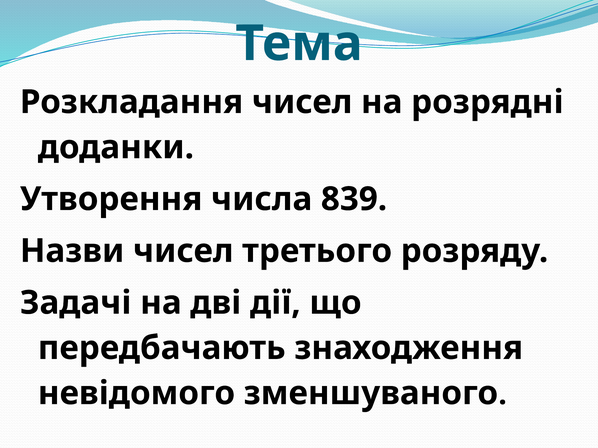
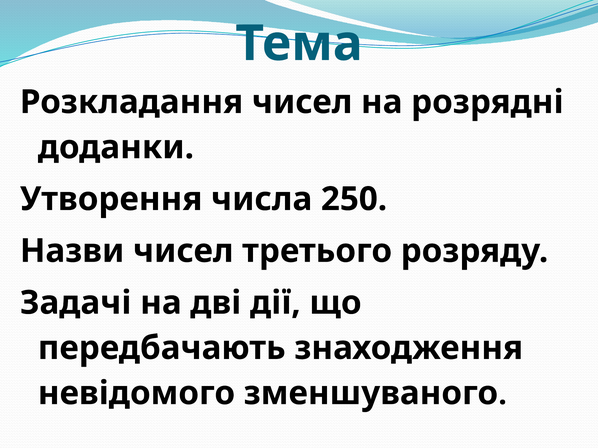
839: 839 -> 250
